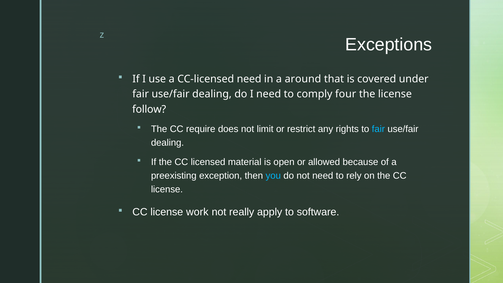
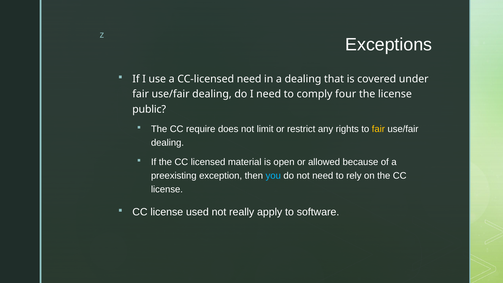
a around: around -> dealing
follow: follow -> public
fair at (378, 129) colour: light blue -> yellow
work: work -> used
